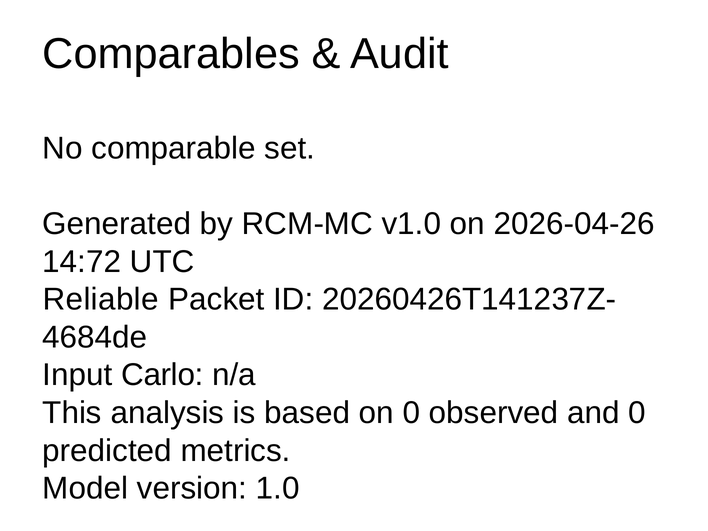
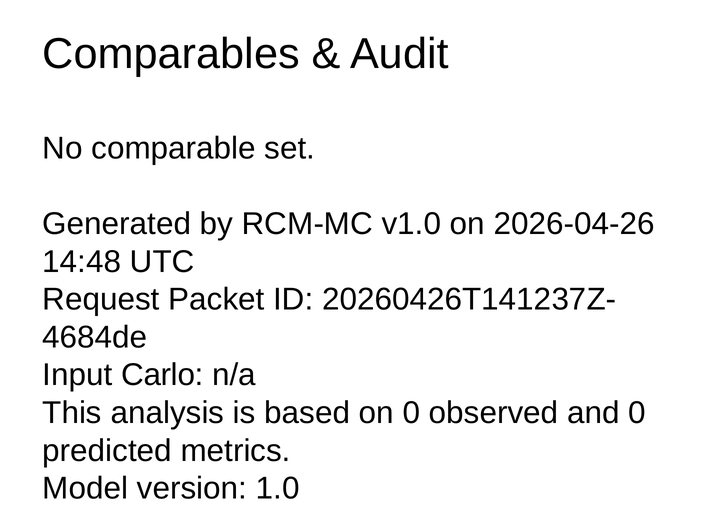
14:72: 14:72 -> 14:48
Reliable: Reliable -> Request
